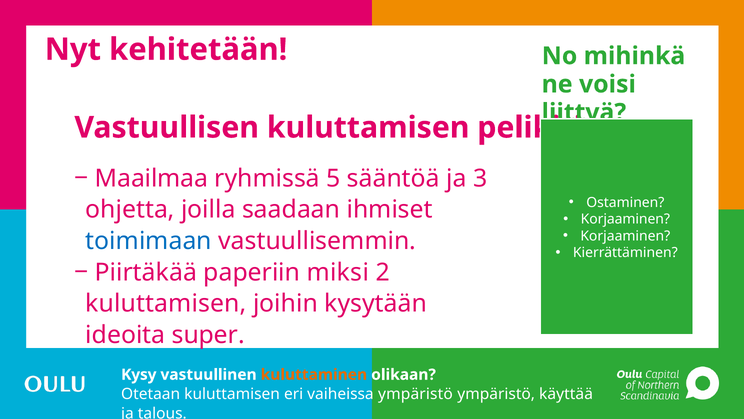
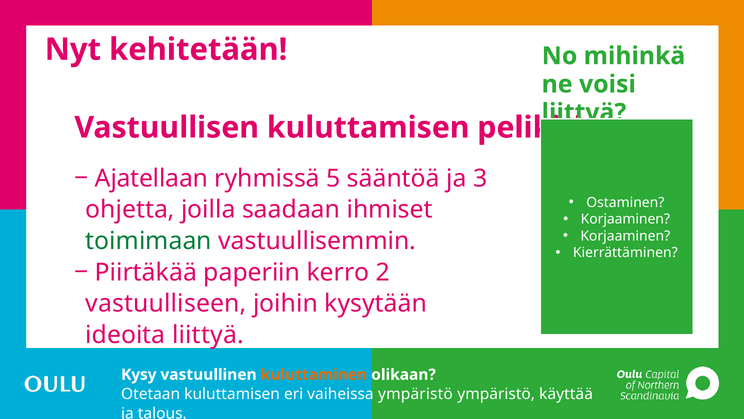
Maailmaa: Maailmaa -> Ajatellaan
toimimaan colour: blue -> green
miksi: miksi -> kerro
kuluttamisen at (166, 303): kuluttamisen -> vastuulliseen
ideoita super: super -> liittyä
